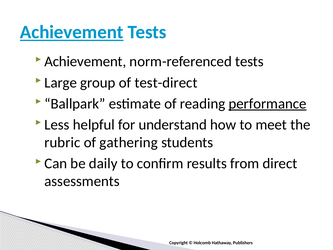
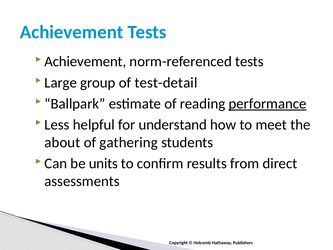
Achievement at (72, 32) underline: present -> none
test-direct: test-direct -> test-detail
rubric: rubric -> about
daily: daily -> units
